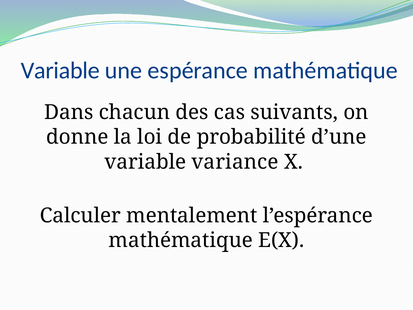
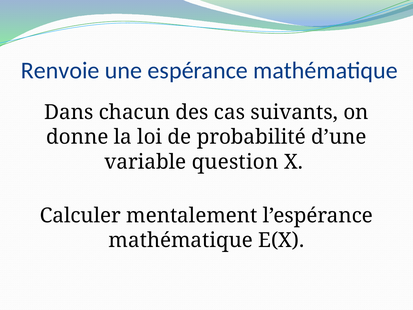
Variable at (60, 71): Variable -> Renvoie
variance: variance -> question
